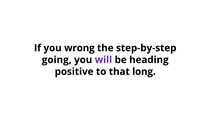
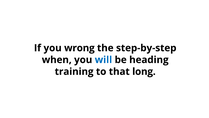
going: going -> when
will colour: purple -> blue
positive: positive -> training
